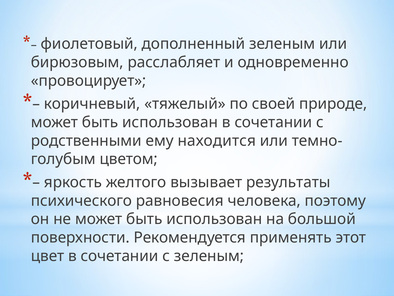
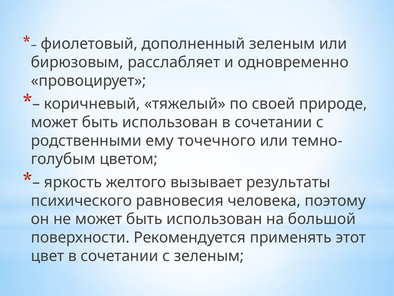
находится: находится -> точечного
